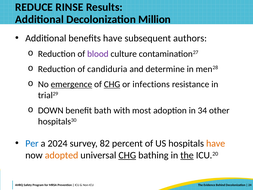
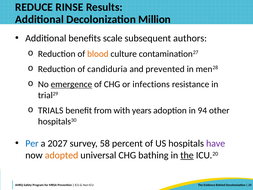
benefits have: have -> scale
blood colour: purple -> orange
determine: determine -> prevented
CHG at (112, 84) underline: present -> none
DOWN: DOWN -> TRIALS
bath: bath -> from
most: most -> years
34: 34 -> 94
2024: 2024 -> 2027
82: 82 -> 58
have at (216, 143) colour: orange -> purple
CHG at (127, 155) underline: present -> none
